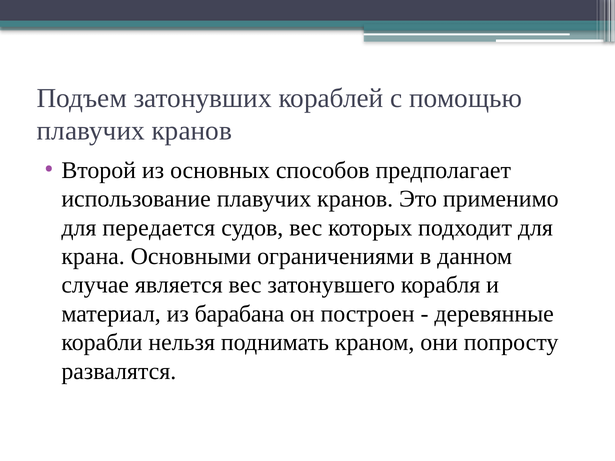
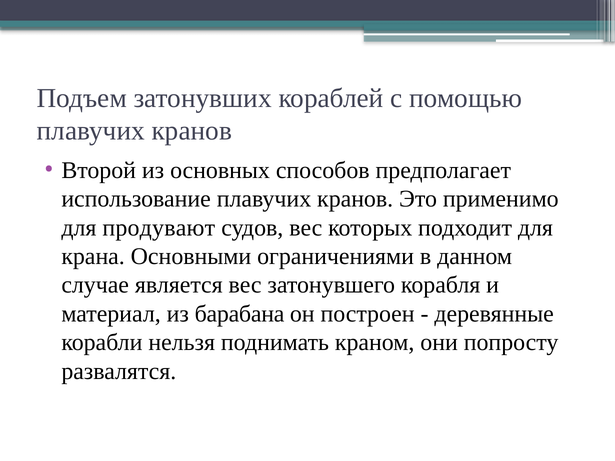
передается: передается -> продувают
